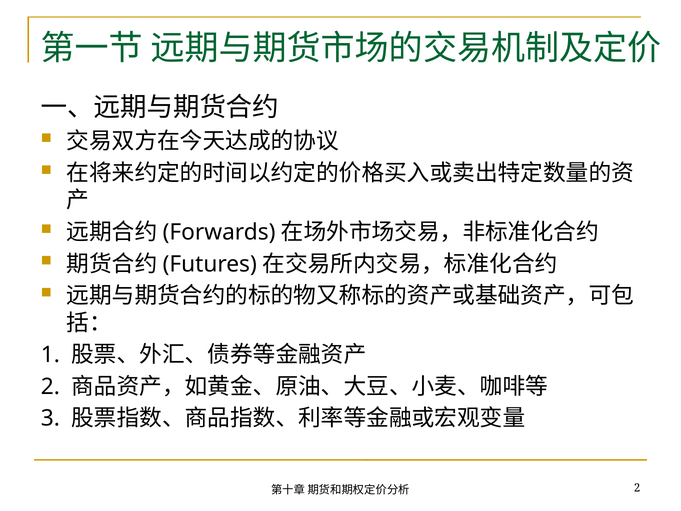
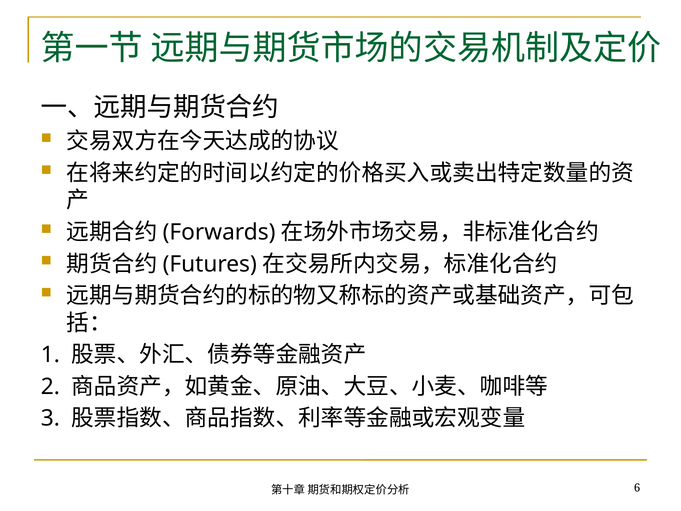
2 at (637, 488): 2 -> 6
